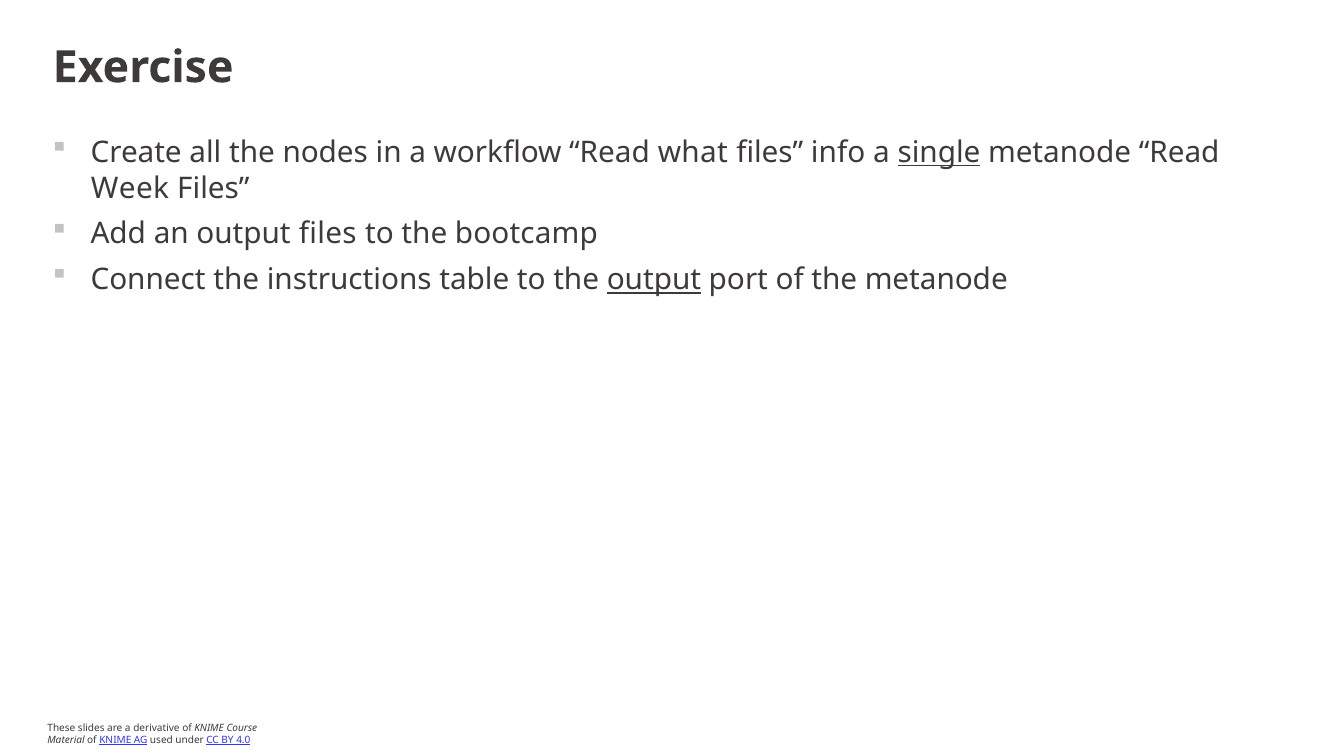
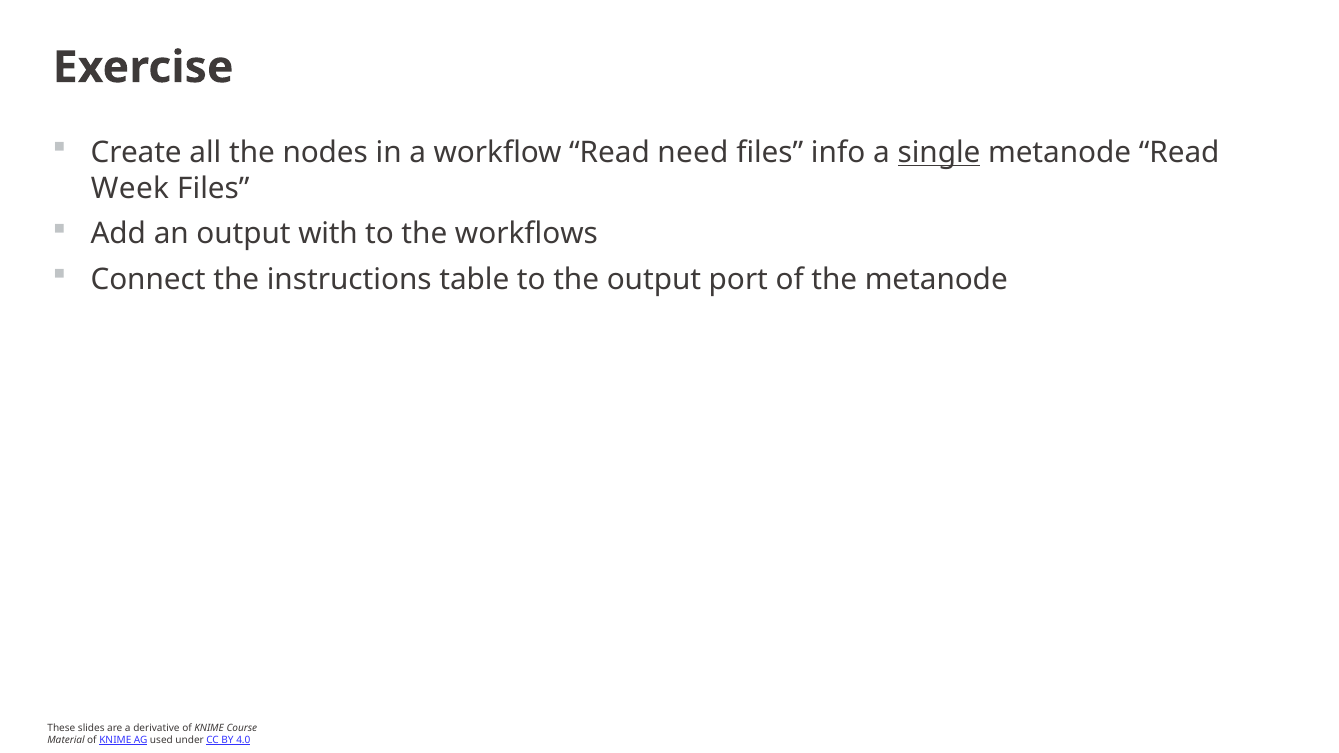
what: what -> need
output files: files -> with
bootcamp: bootcamp -> workflows
output at (654, 280) underline: present -> none
